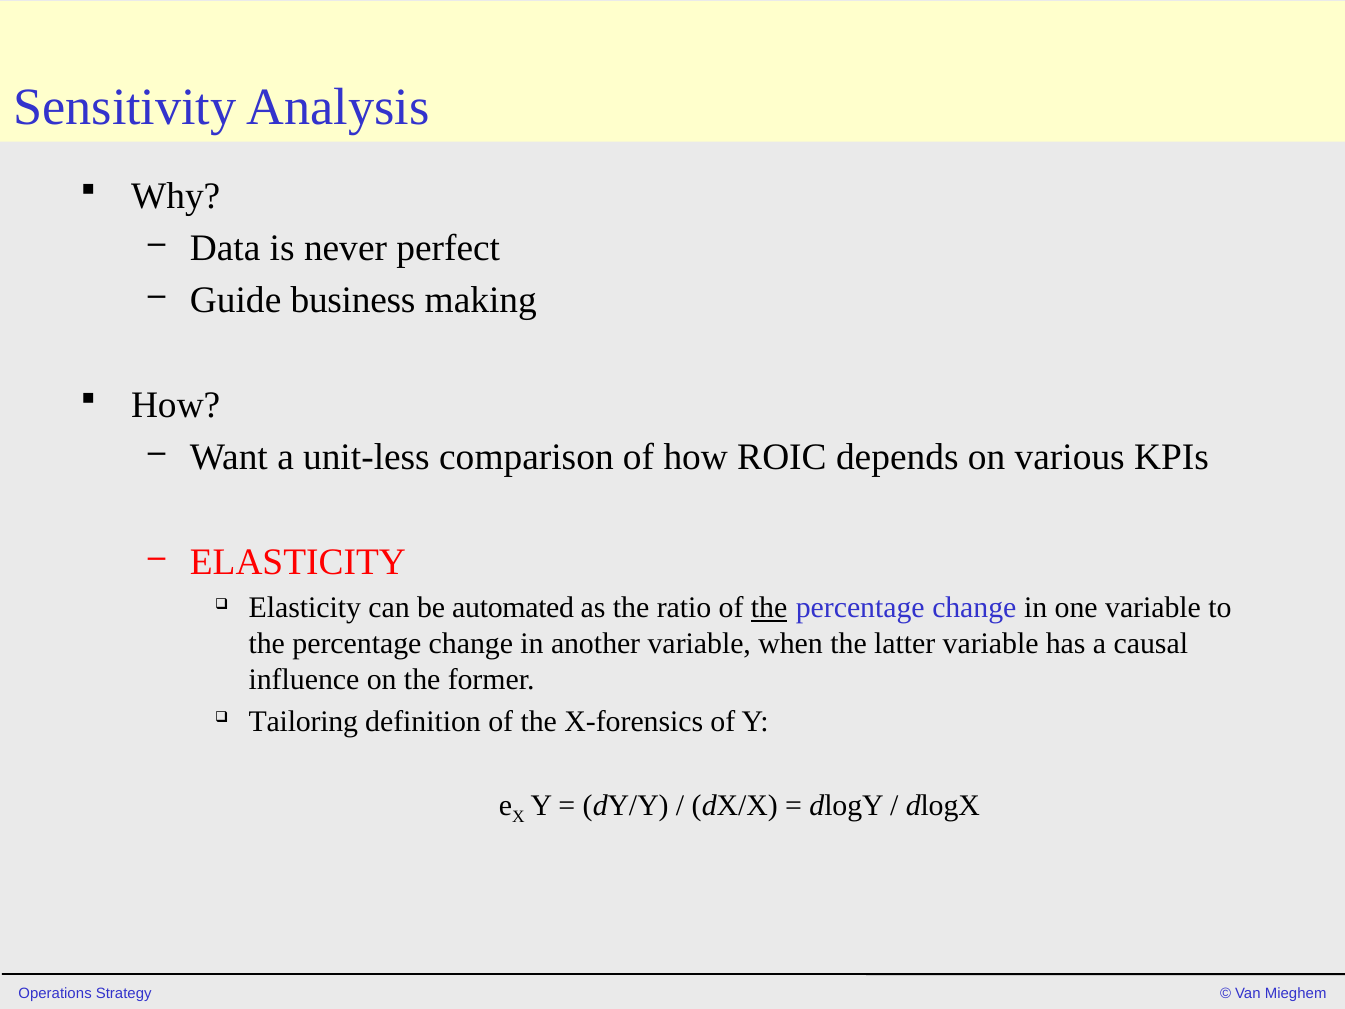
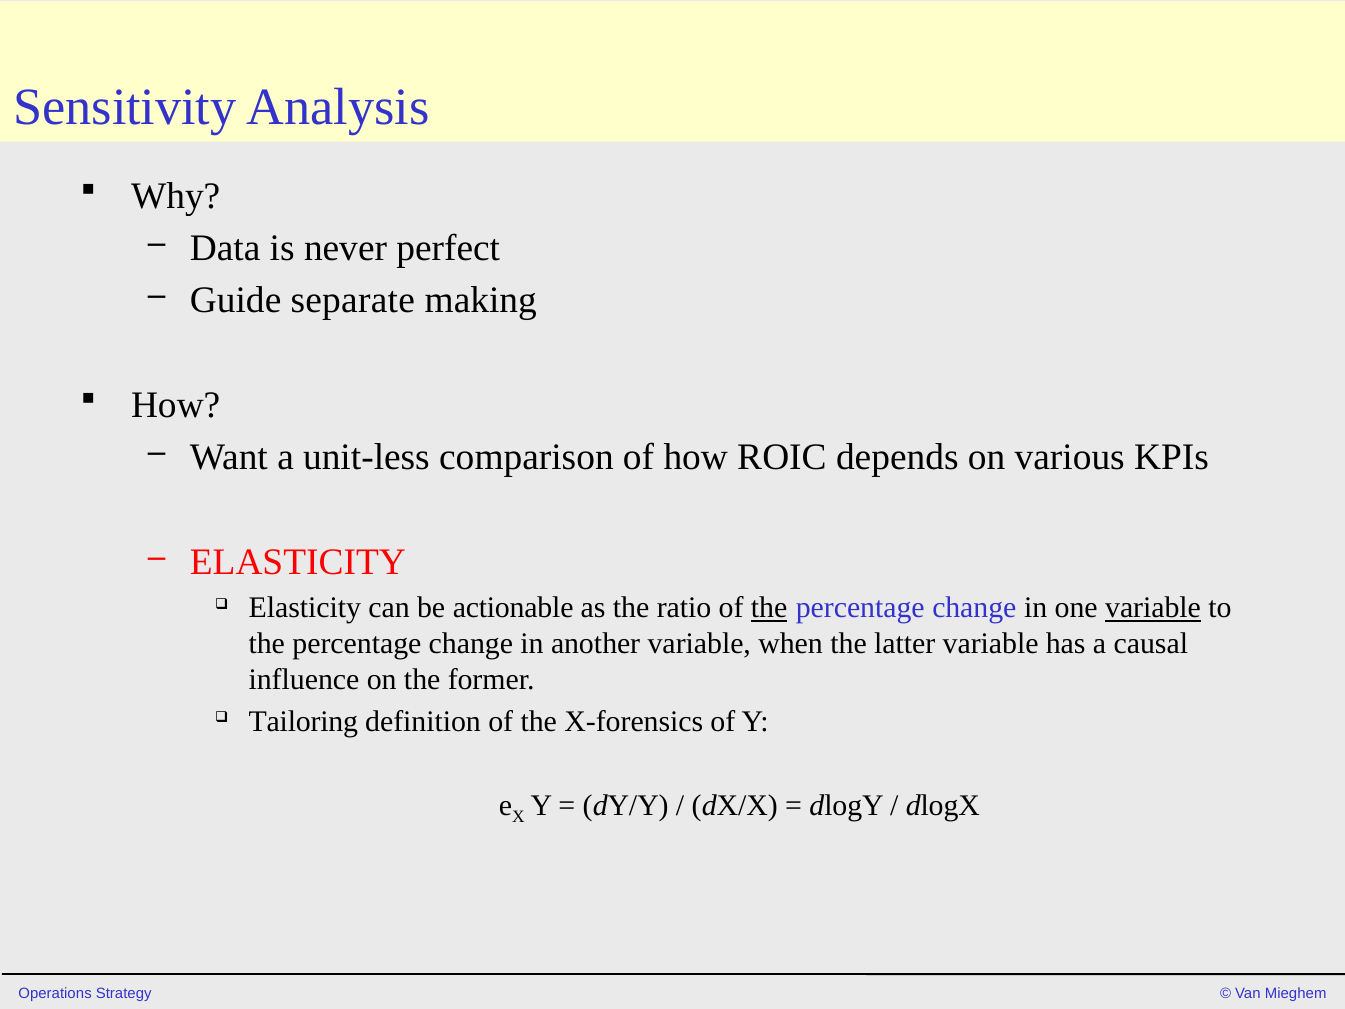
business: business -> separate
automated: automated -> actionable
variable at (1153, 608) underline: none -> present
